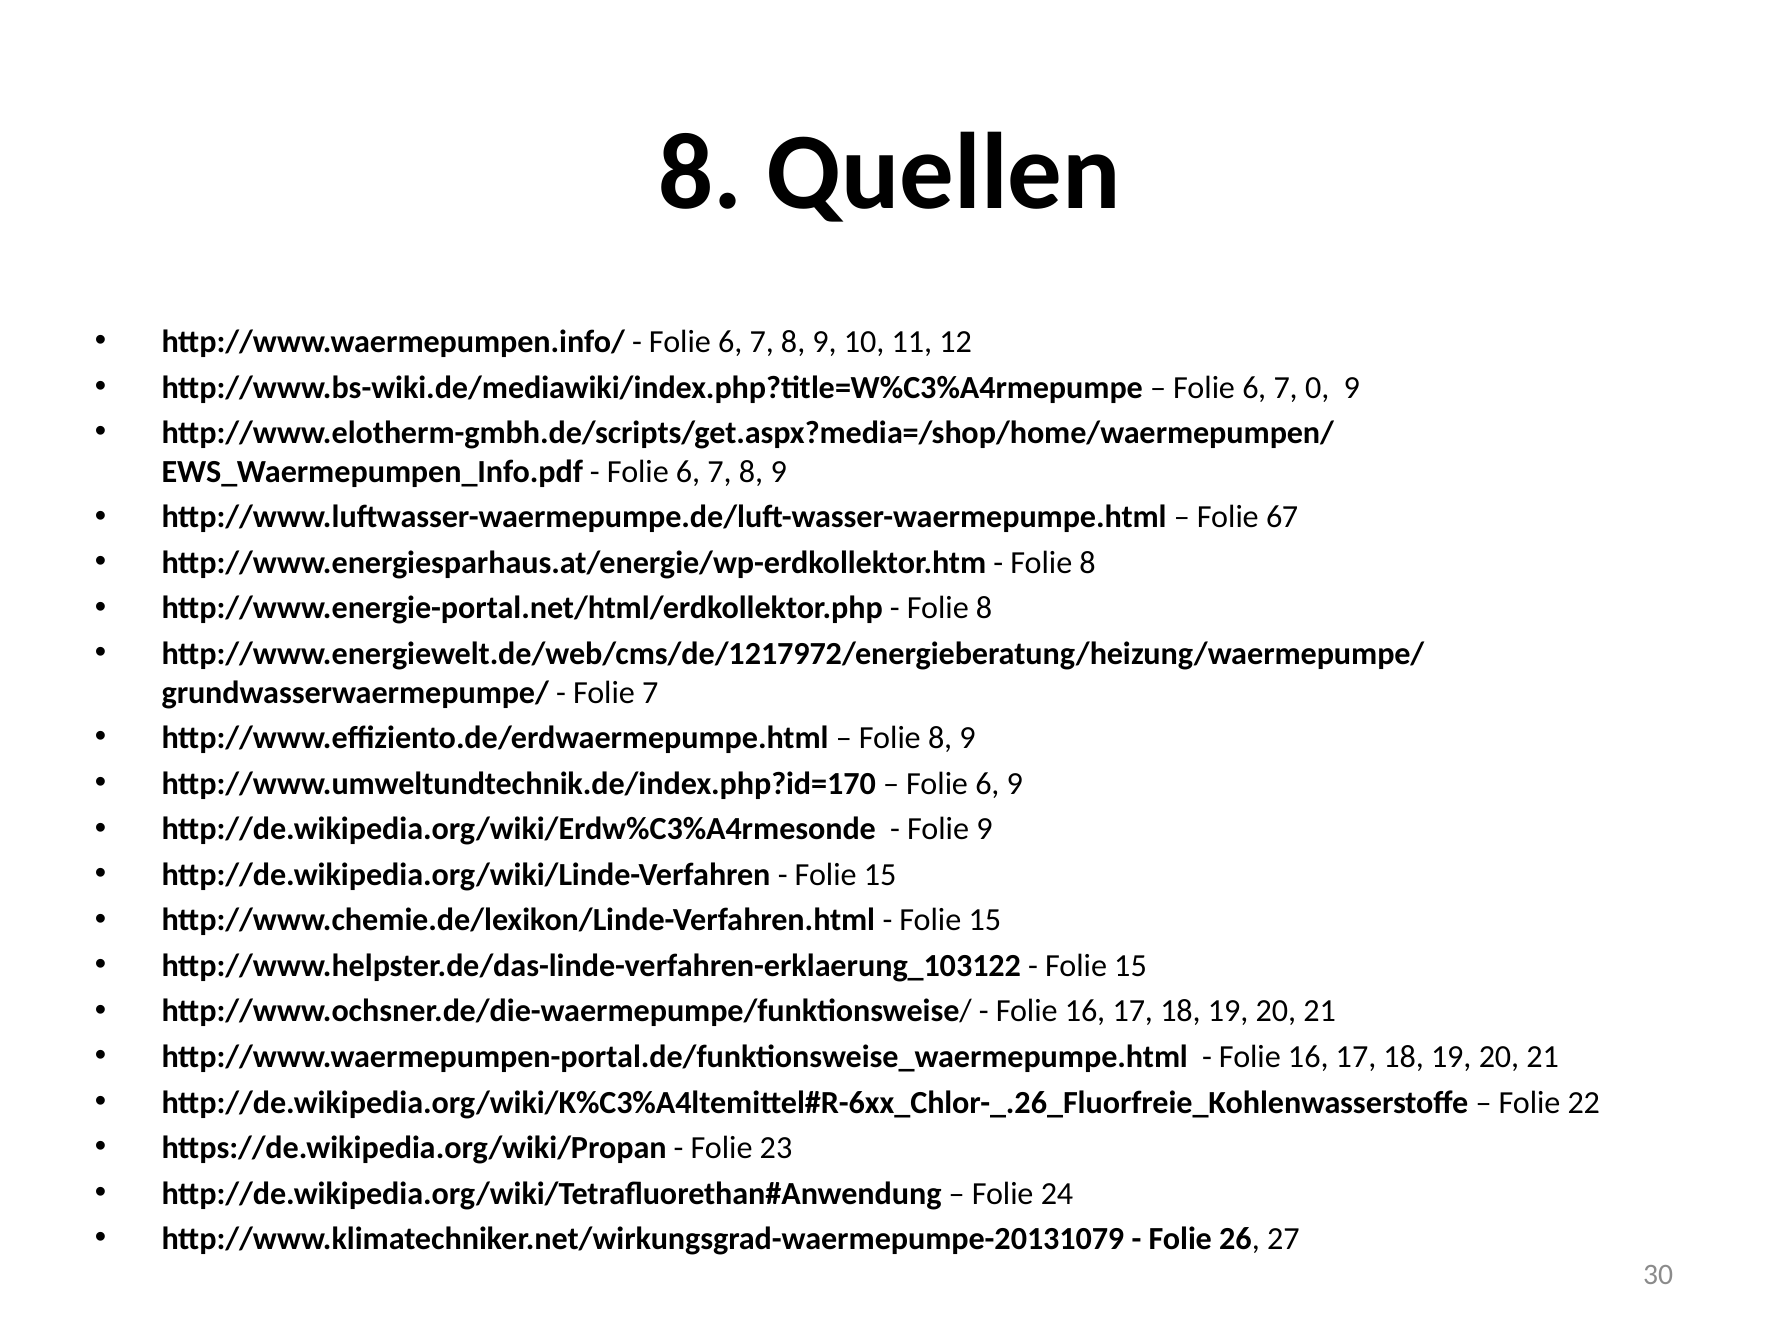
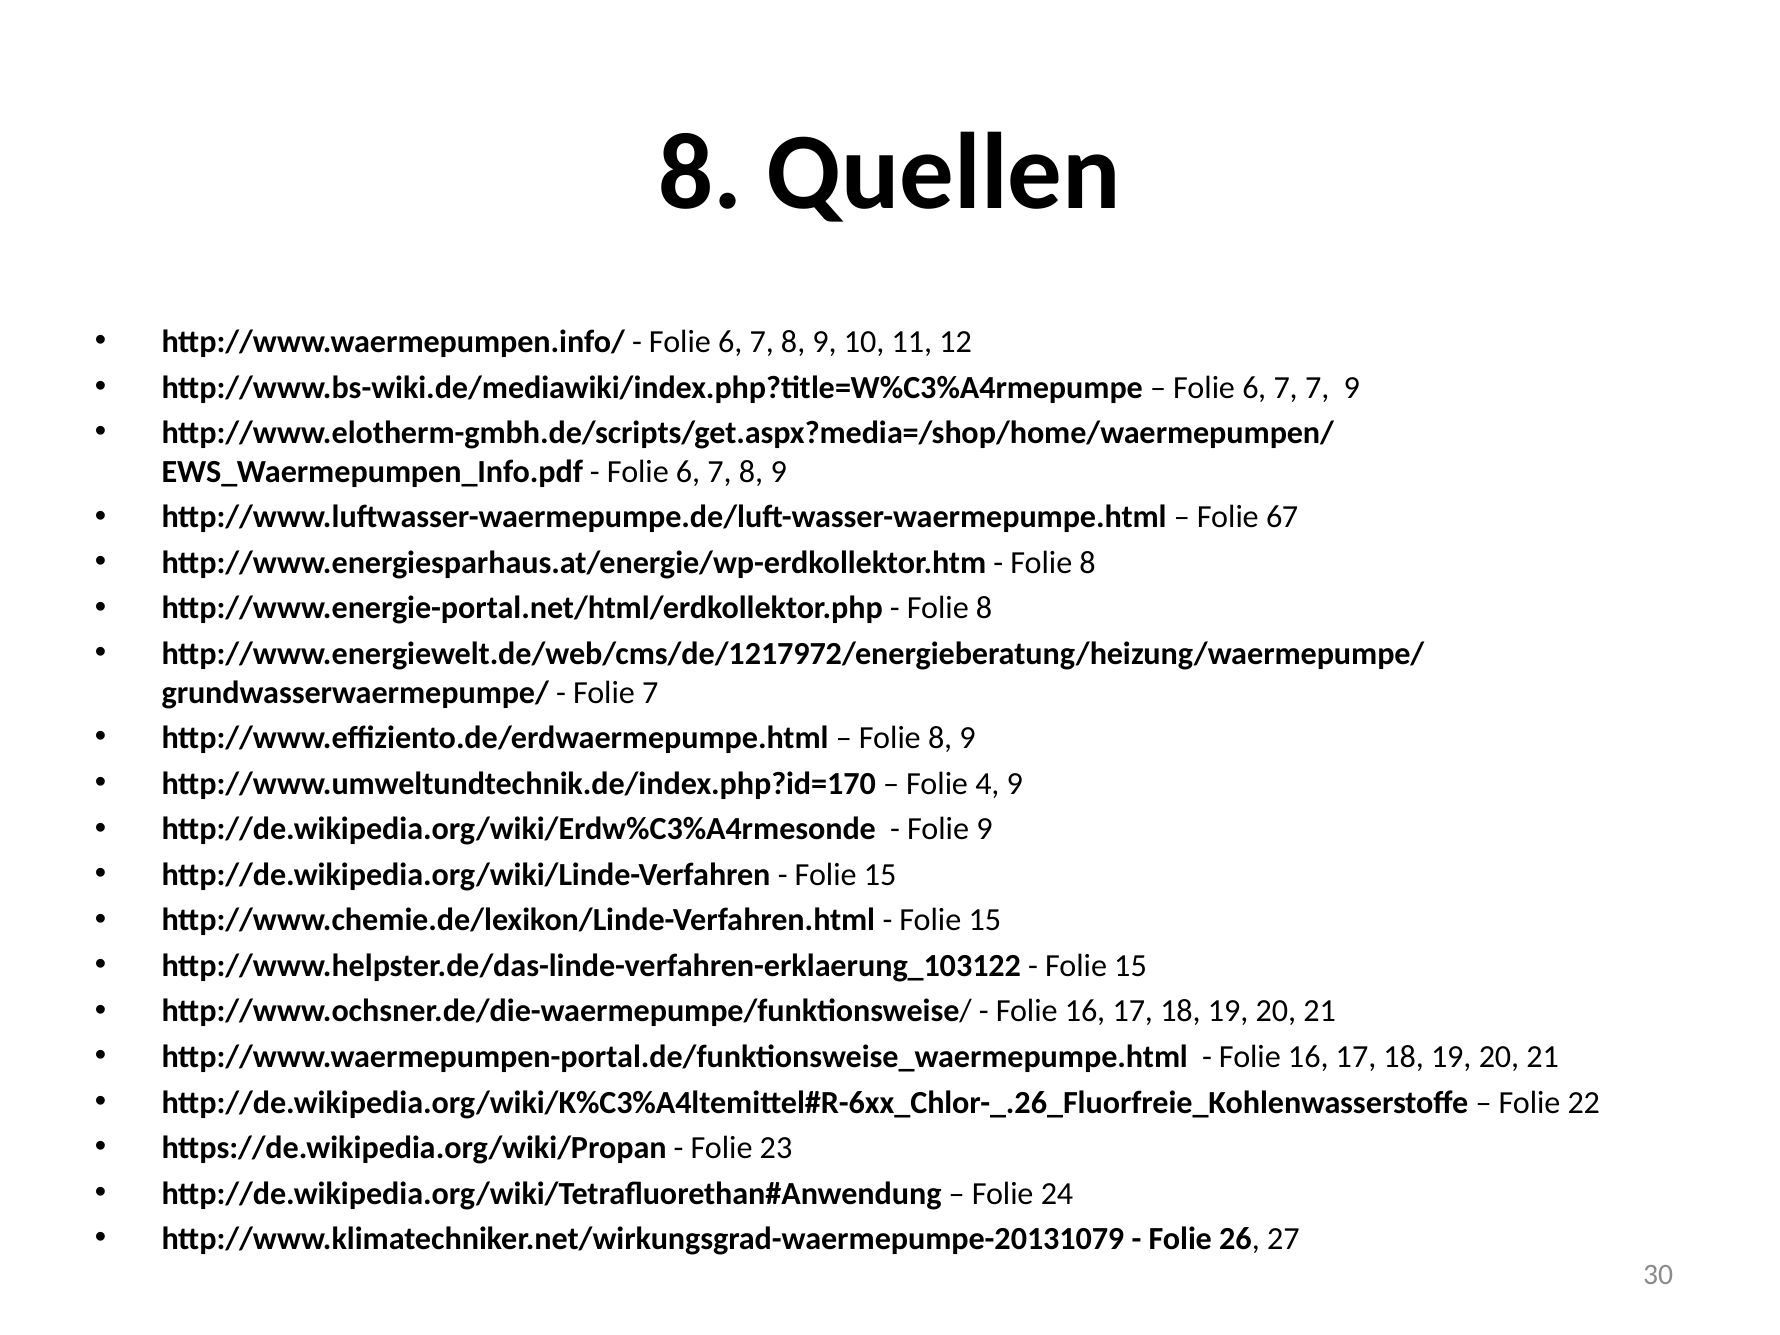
7 0: 0 -> 7
6 at (987, 784): 6 -> 4
